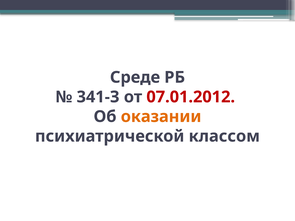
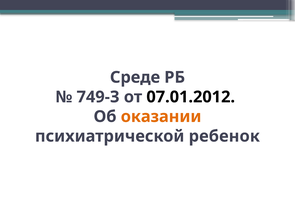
341-З: 341-З -> 749-З
07.01.2012 colour: red -> black
классом: классом -> ребенок
